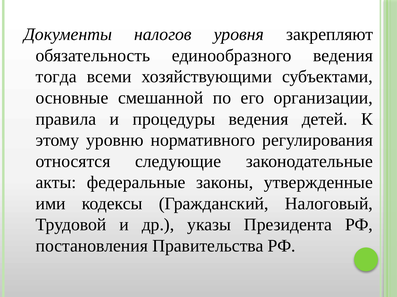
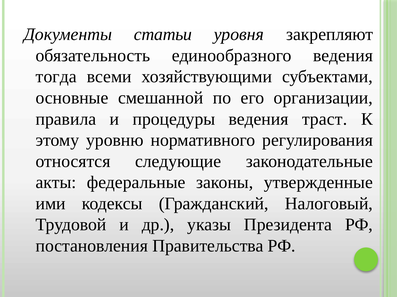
налогов: налогов -> статьи
детей: детей -> траст
